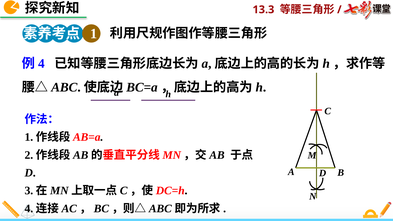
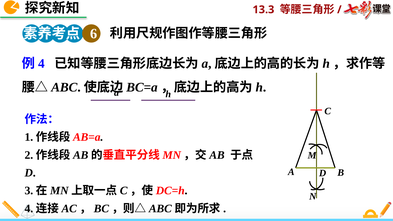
1: 1 -> 6
